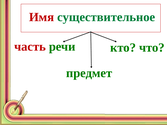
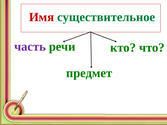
часть colour: red -> purple
